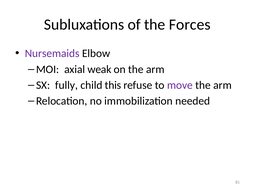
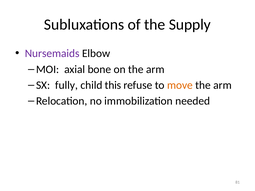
Forces: Forces -> Supply
weak: weak -> bone
move colour: purple -> orange
